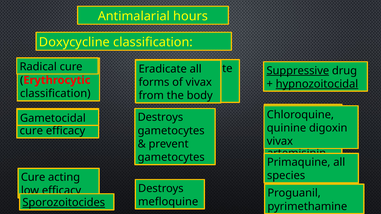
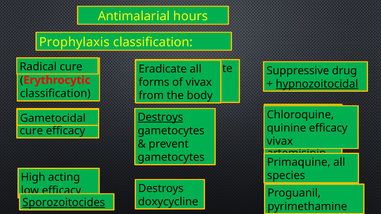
Doxycycline: Doxycycline -> Prophylaxis
Suppressive underline: present -> none
Destroys at (160, 117) underline: none -> present
digoxin at (328, 128): digoxin -> efficacy
Cure at (33, 177): Cure -> High
mefloquine at (168, 202): mefloquine -> doxycycline
